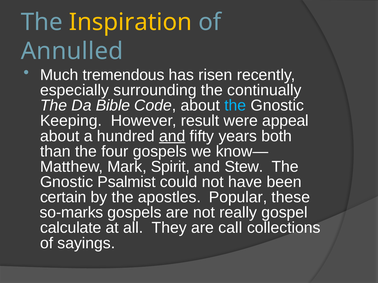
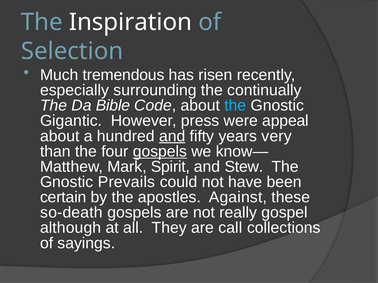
Inspiration colour: yellow -> white
Annulled: Annulled -> Selection
Keeping: Keeping -> Gigantic
result: result -> press
both: both -> very
gospels at (160, 152) underline: none -> present
Psalmist: Psalmist -> Prevails
Popular: Popular -> Against
so-marks: so-marks -> so-death
calculate: calculate -> although
